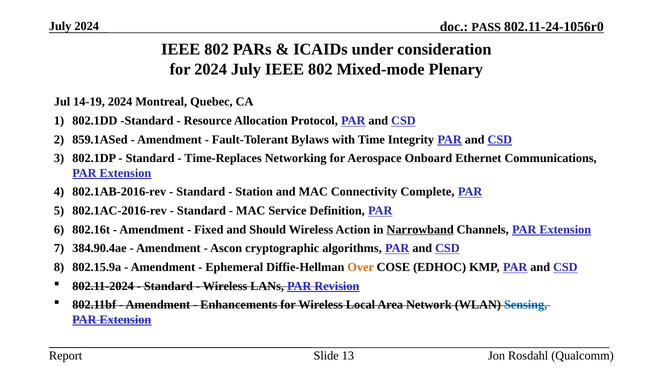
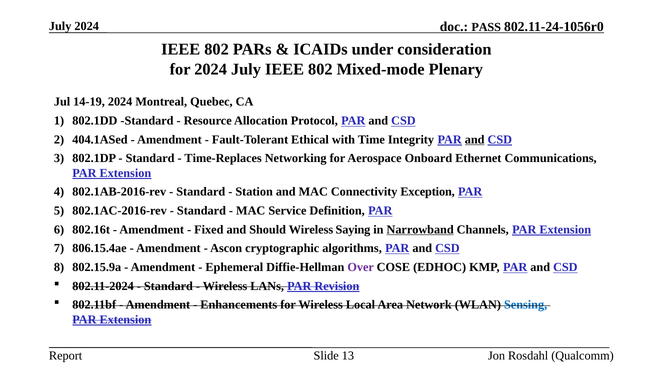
859.1ASed: 859.1ASed -> 404.1ASed
Bylaws: Bylaws -> Ethical
and at (475, 139) underline: none -> present
Complete: Complete -> Exception
Action: Action -> Saying
384.90.4ae: 384.90.4ae -> 806.15.4ae
Over colour: orange -> purple
